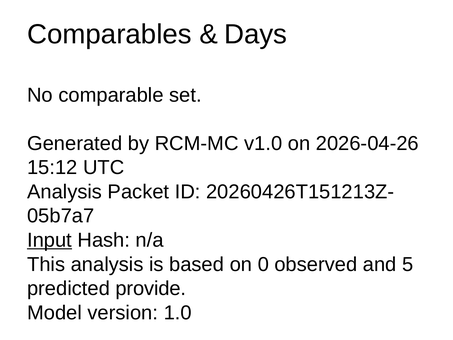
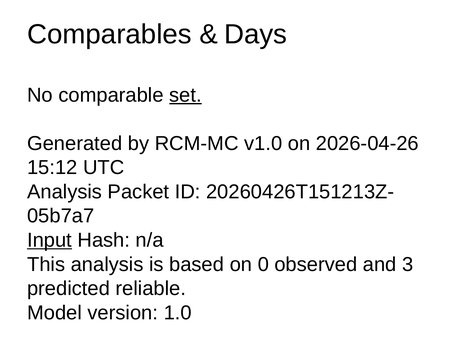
set underline: none -> present
5: 5 -> 3
provide: provide -> reliable
